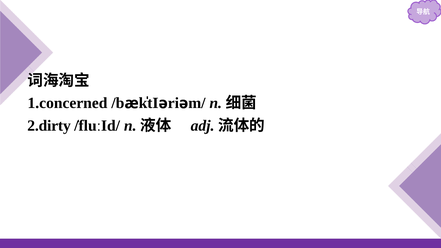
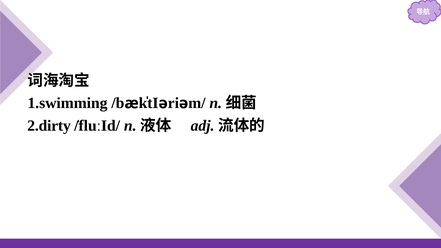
1.concerned: 1.concerned -> 1.swimming
